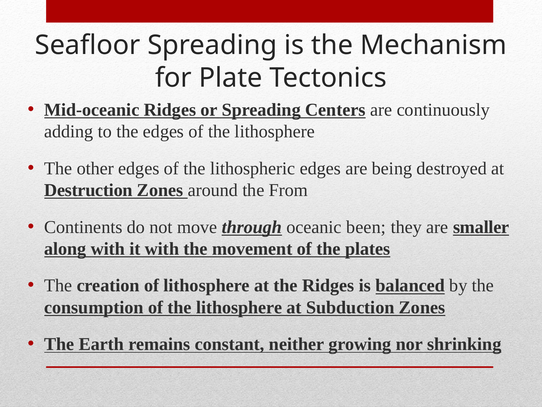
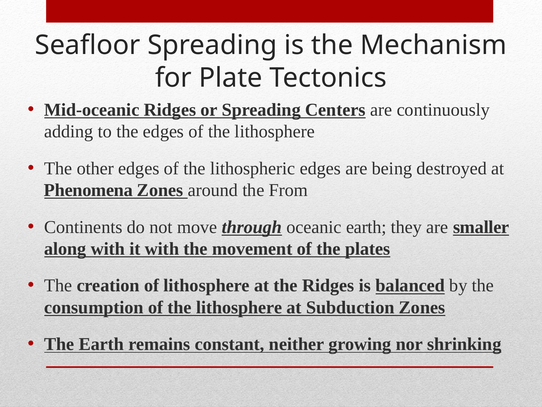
Destruction: Destruction -> Phenomena
oceanic been: been -> earth
